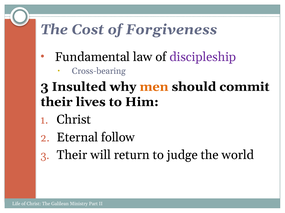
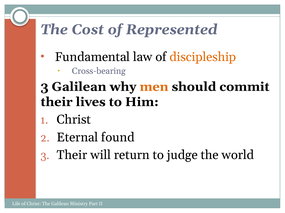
Forgiveness: Forgiveness -> Represented
discipleship colour: purple -> orange
3 Insulted: Insulted -> Galilean
follow: follow -> found
